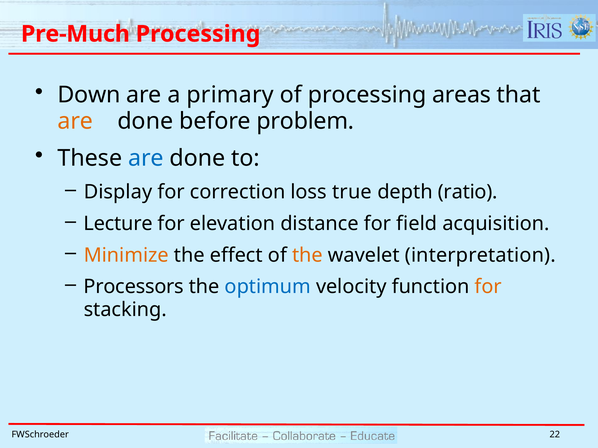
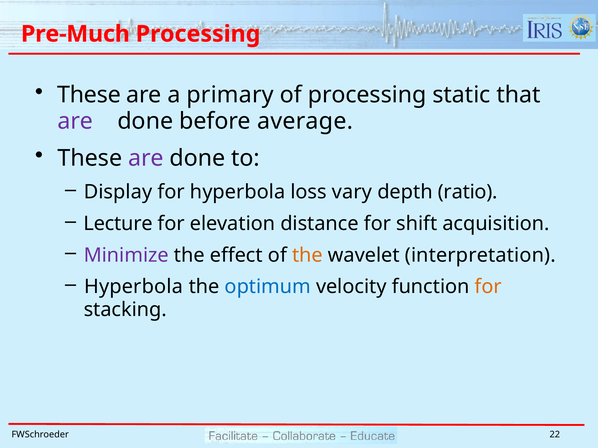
Down at (89, 95): Down -> These
areas: areas -> static
are at (75, 121) colour: orange -> purple
problem: problem -> average
are at (146, 158) colour: blue -> purple
for correction: correction -> hyperbola
true: true -> vary
field: field -> shift
Minimize colour: orange -> purple
Processors at (134, 287): Processors -> Hyperbola
